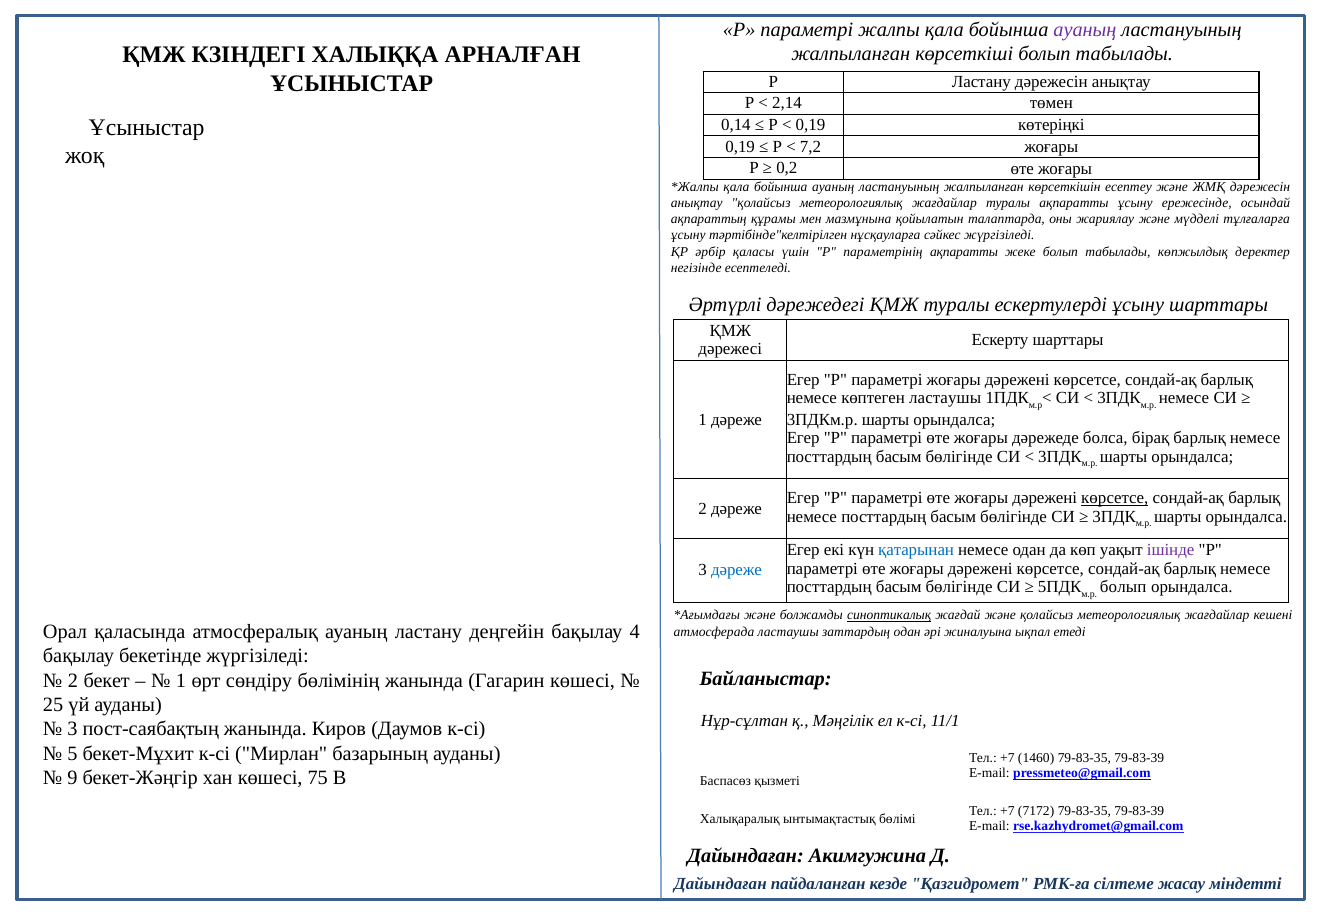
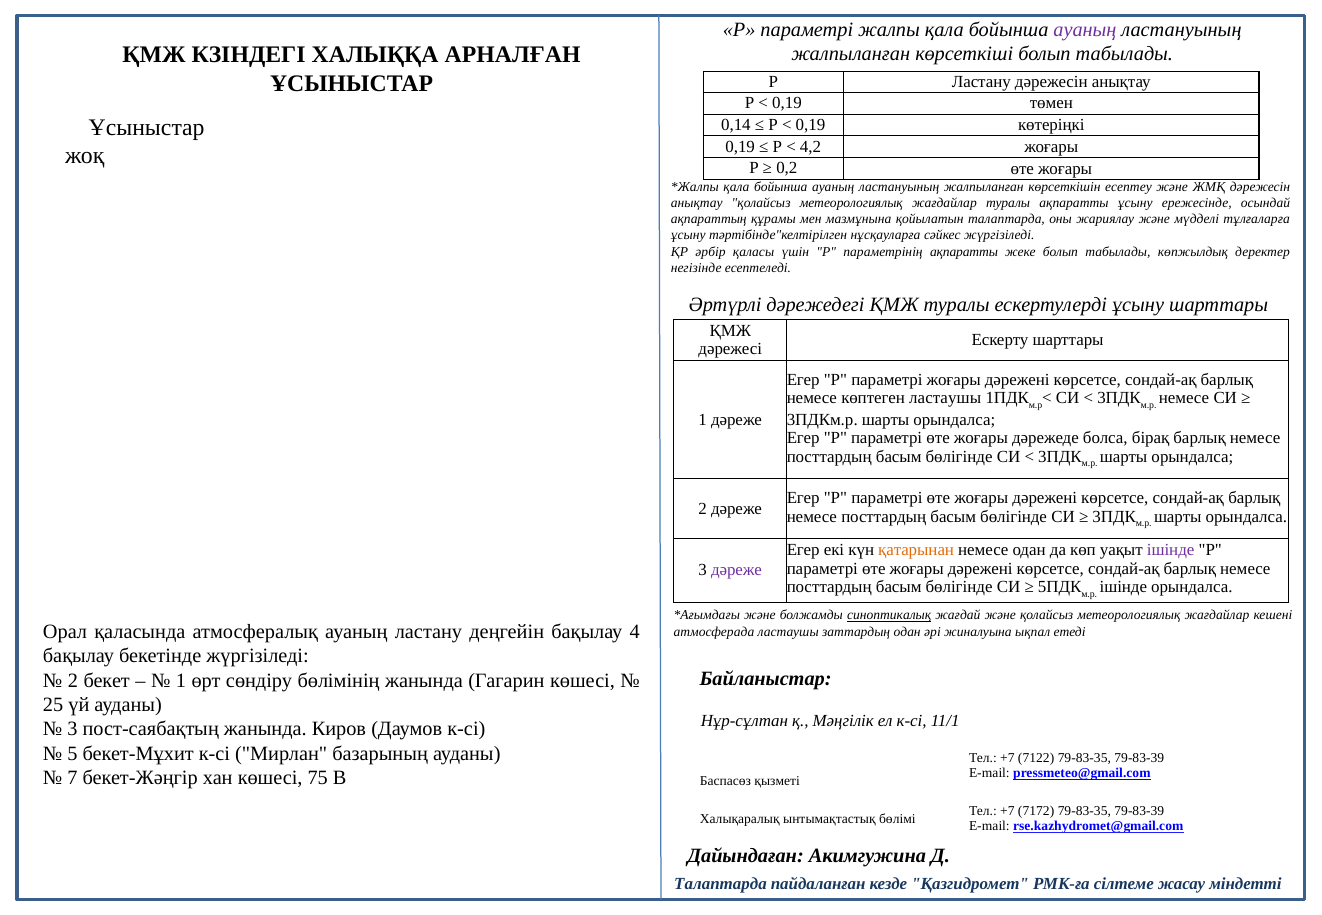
2,14 at (787, 103): 2,14 -> 0,19
7,2: 7,2 -> 4,2
көрсетсе at (1115, 498) underline: present -> none
қатарынан colour: blue -> orange
дәреже at (737, 570) colour: blue -> purple
болып at (1123, 588): болып -> ішінде
1460: 1460 -> 7122
9: 9 -> 7
Дайындаған at (720, 884): Дайындаған -> Талаптарда
